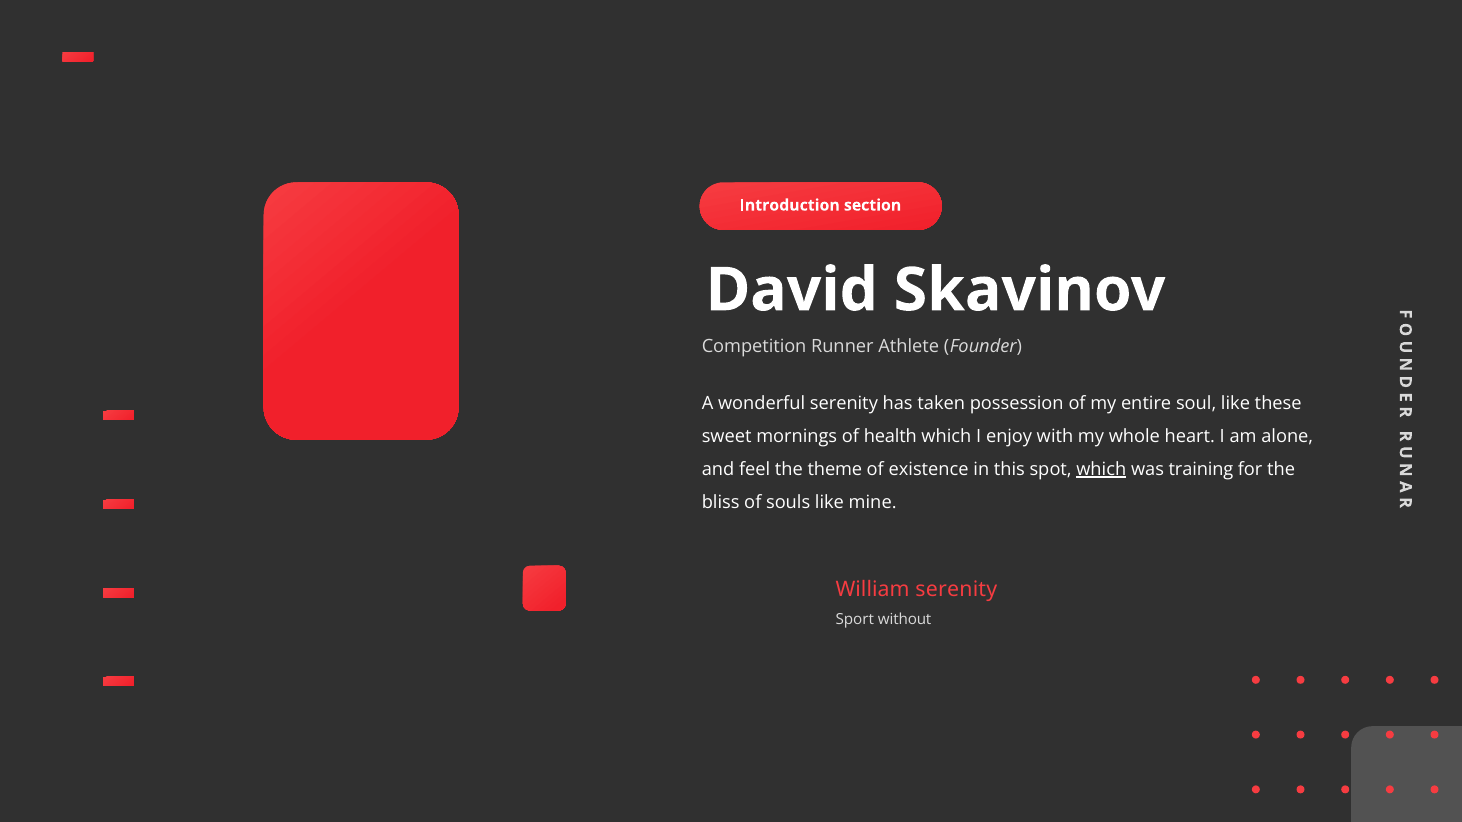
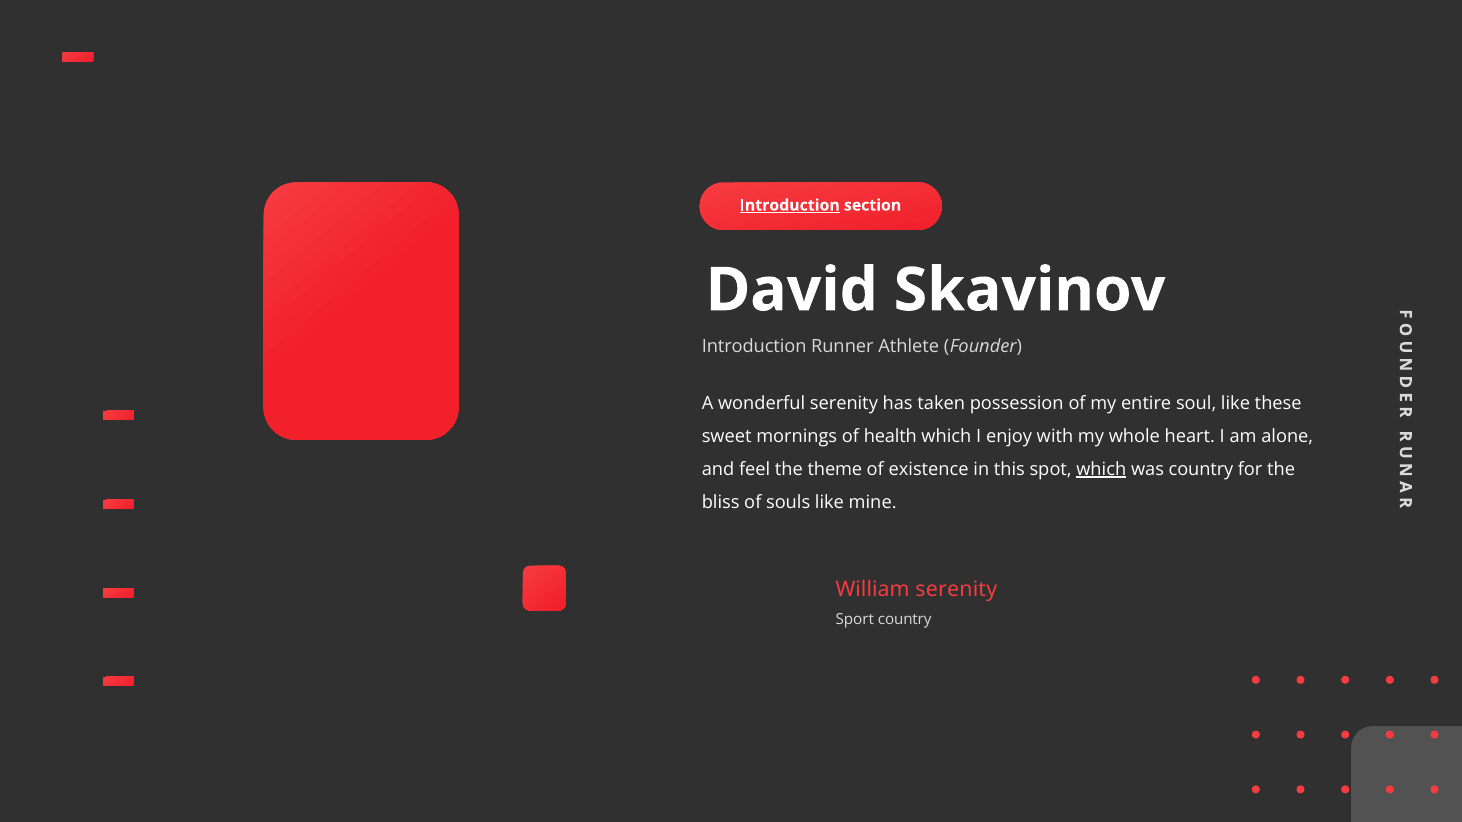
Introduction at (790, 205) underline: none -> present
Competition at (754, 347): Competition -> Introduction
was training: training -> country
Sport without: without -> country
